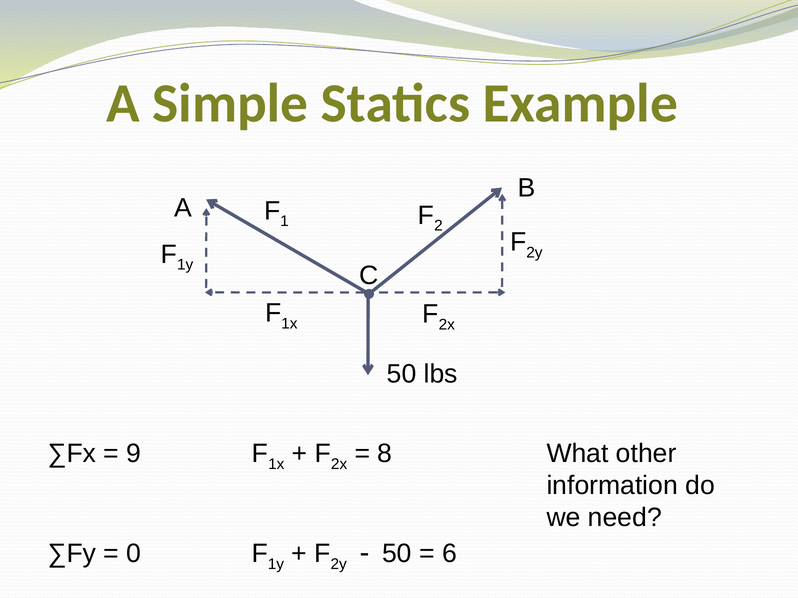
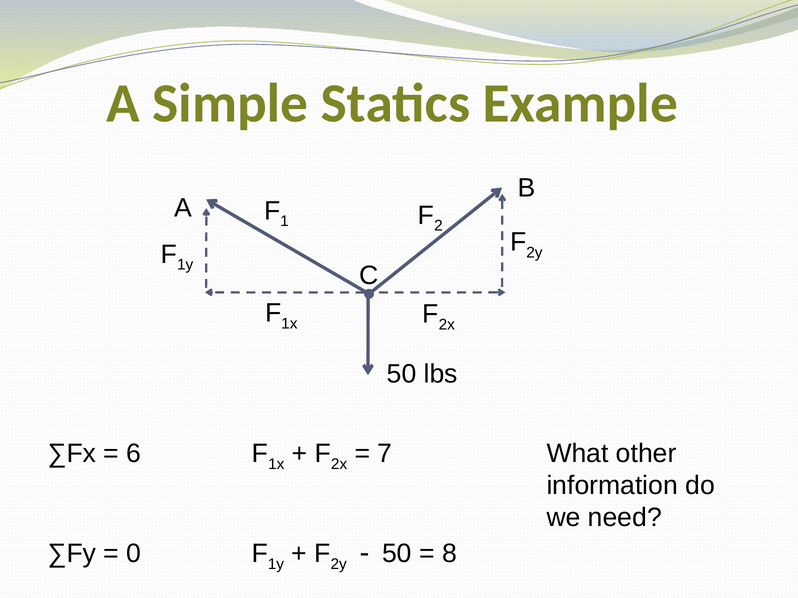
9: 9 -> 6
8: 8 -> 7
6: 6 -> 8
